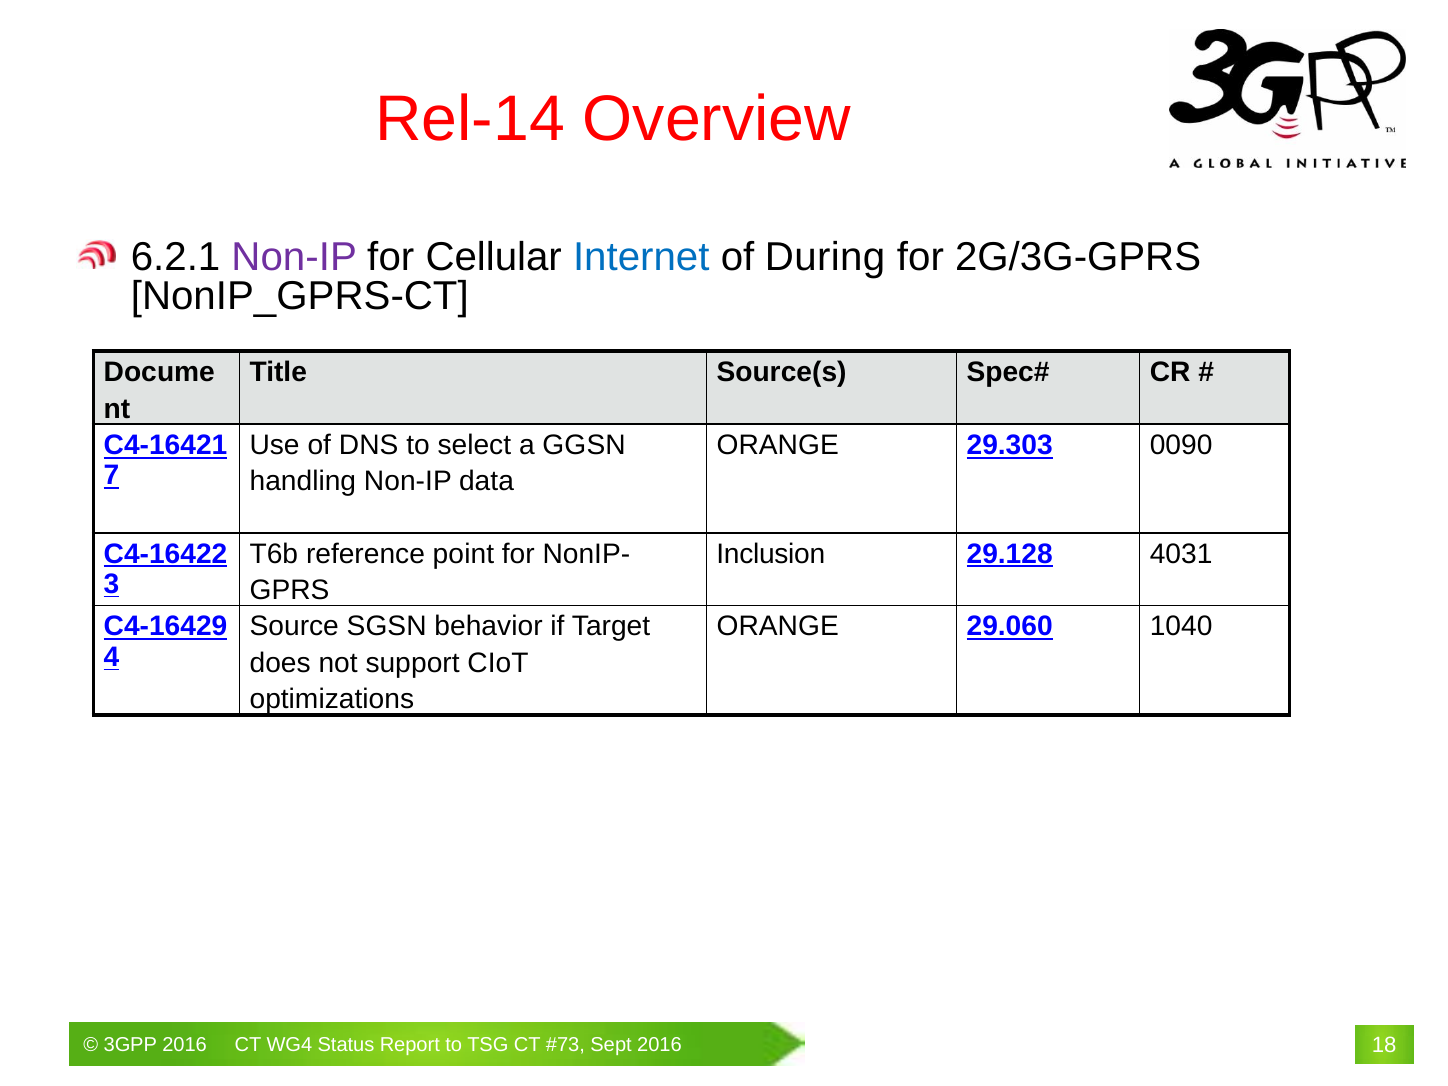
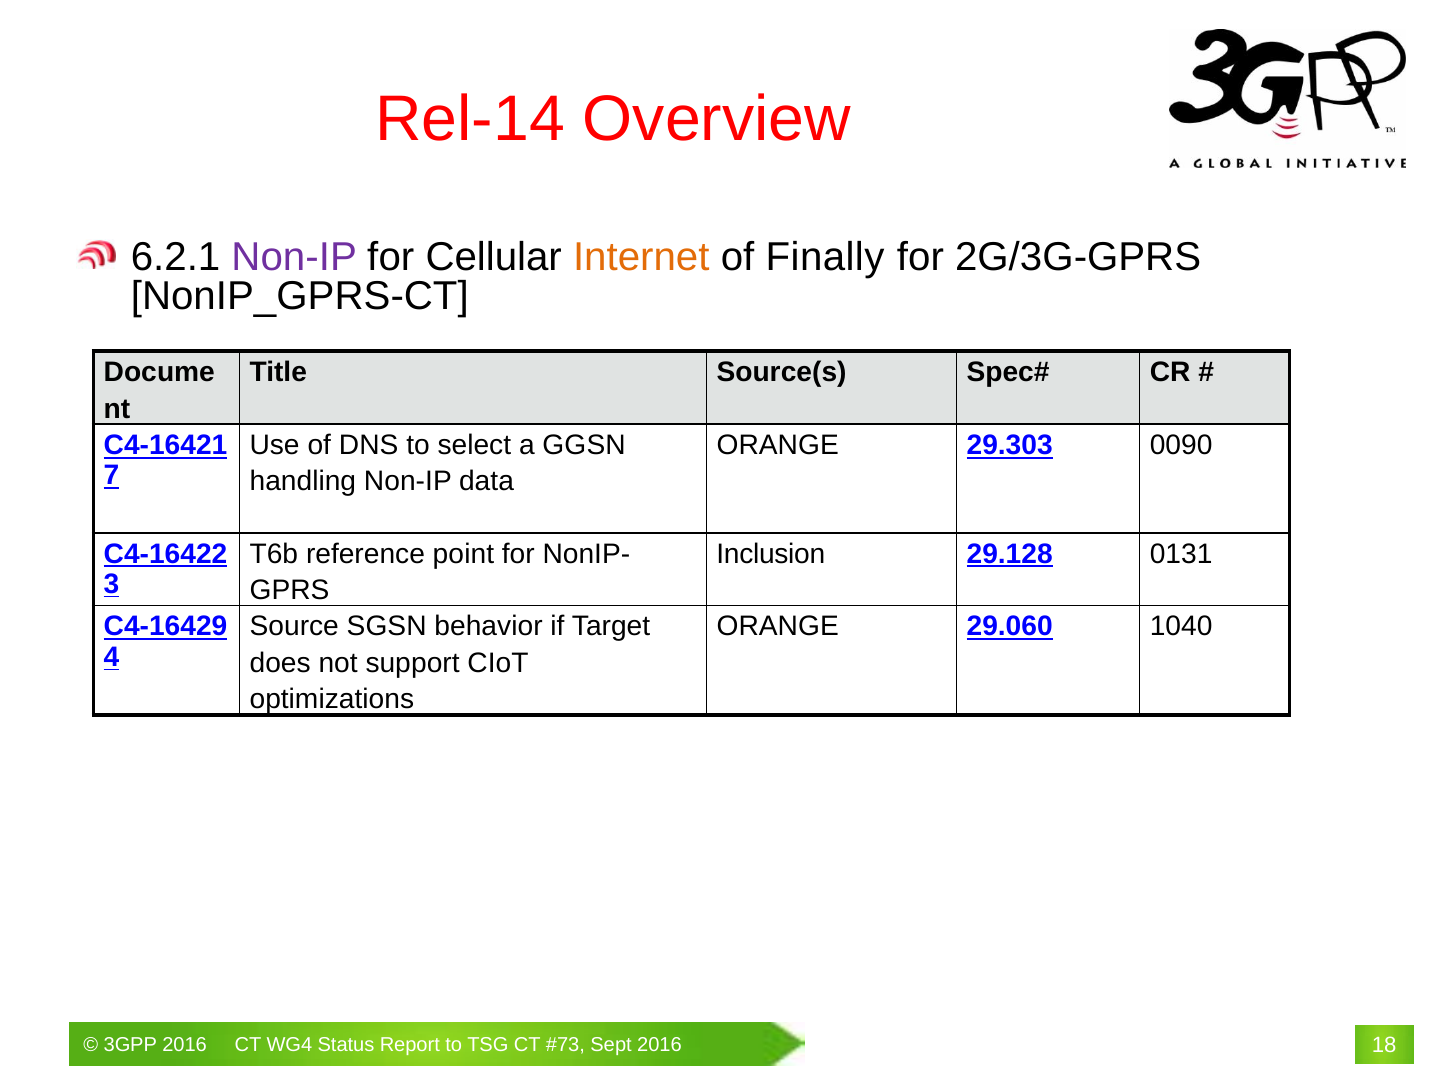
Internet colour: blue -> orange
During: During -> Finally
4031: 4031 -> 0131
